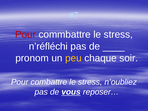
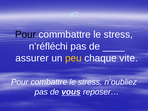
Pour at (25, 34) colour: red -> black
pronom: pronom -> assurer
soir: soir -> vite
